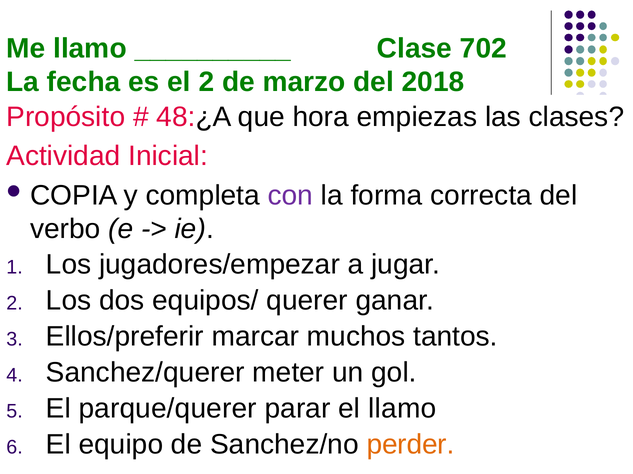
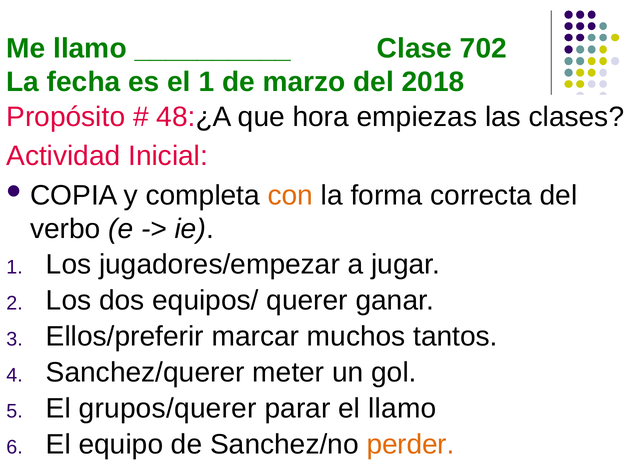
el 2: 2 -> 1
con colour: purple -> orange
parque/querer: parque/querer -> grupos/querer
